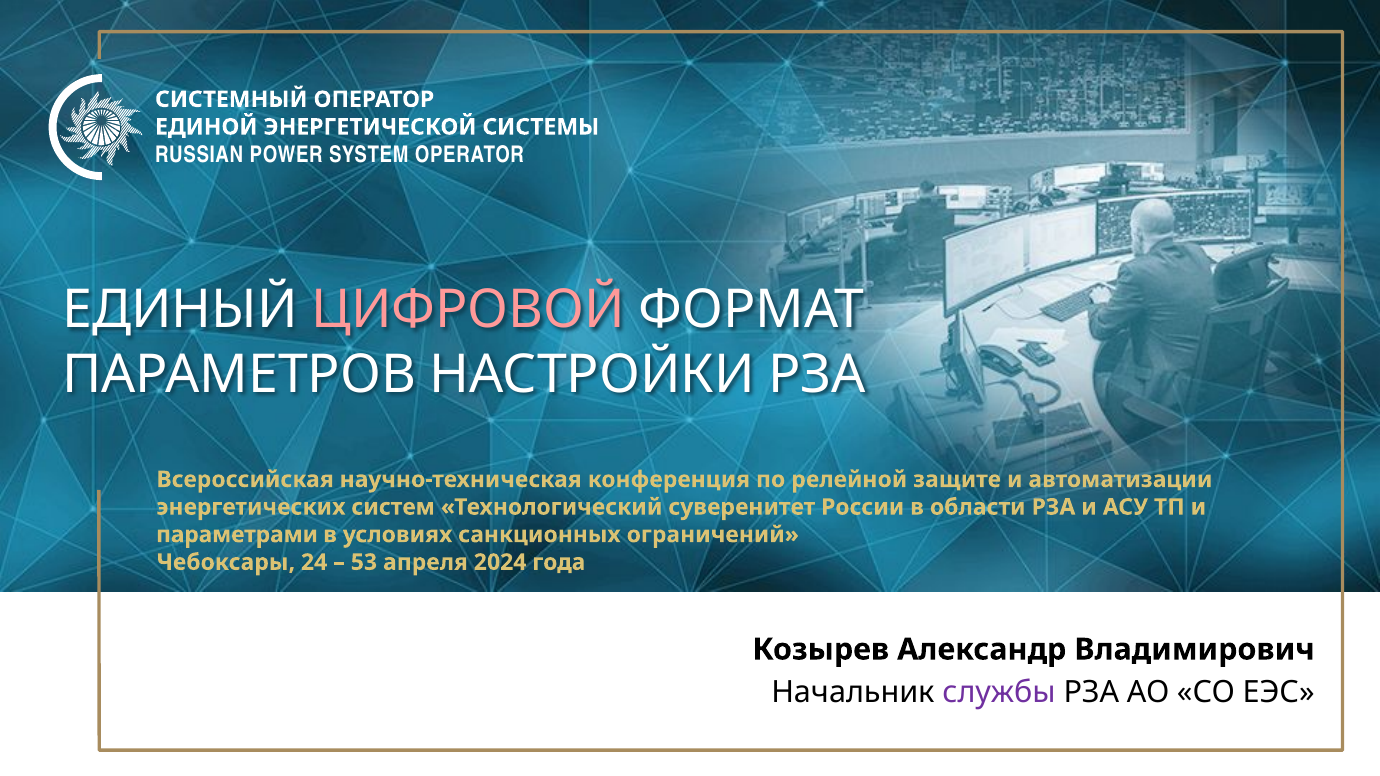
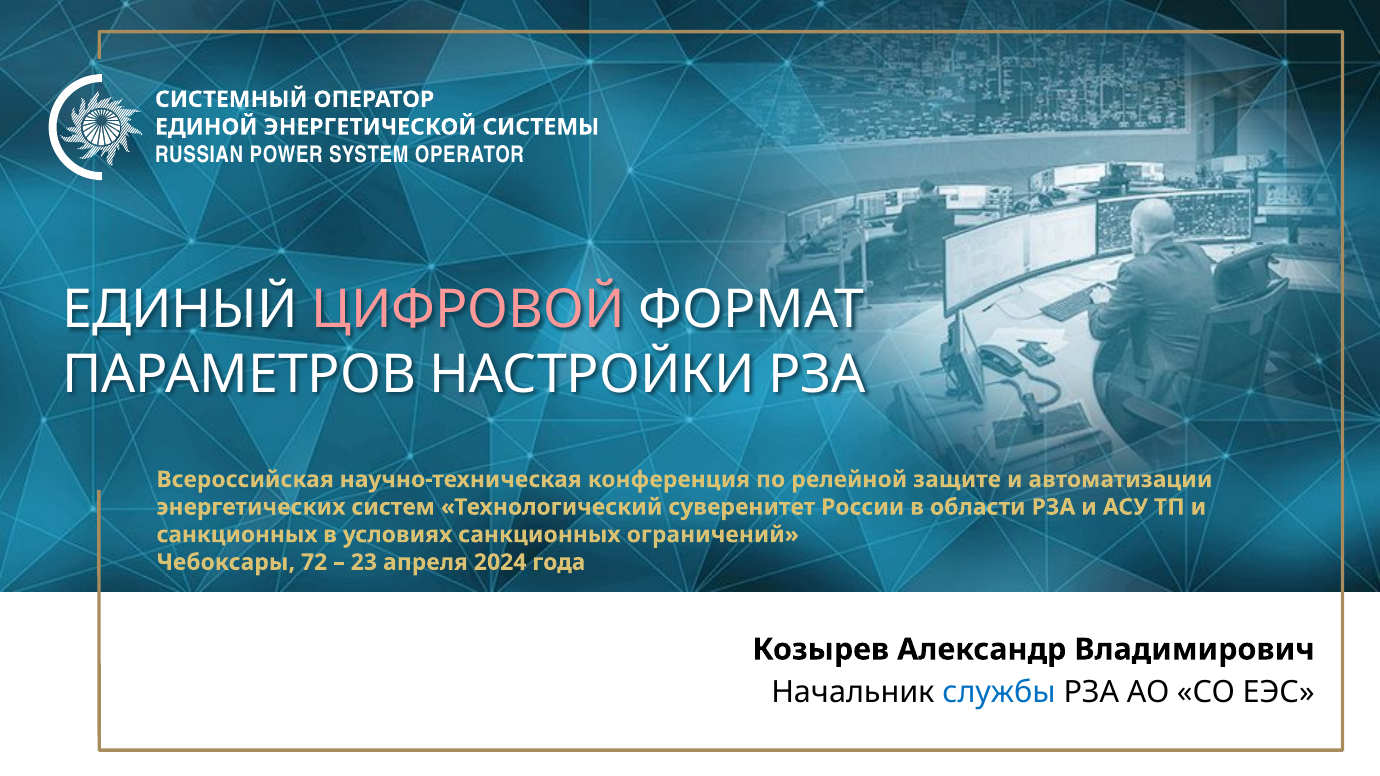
параметрами at (237, 535): параметрами -> санкционных
24: 24 -> 72
53: 53 -> 23
службы colour: purple -> blue
